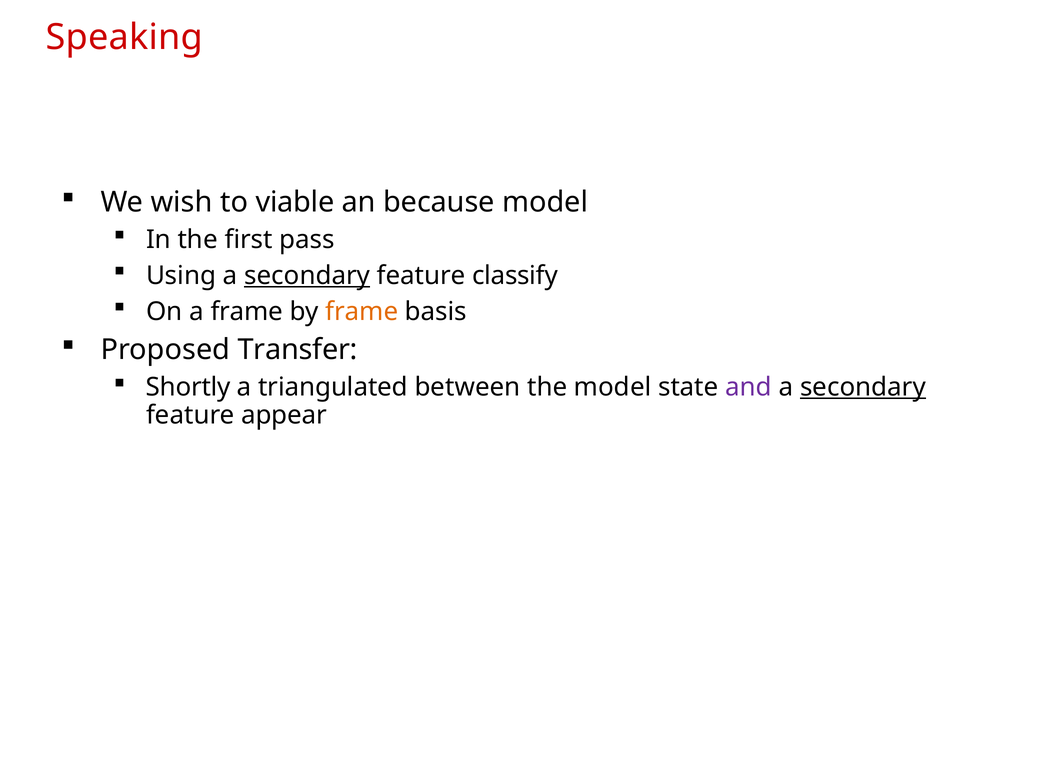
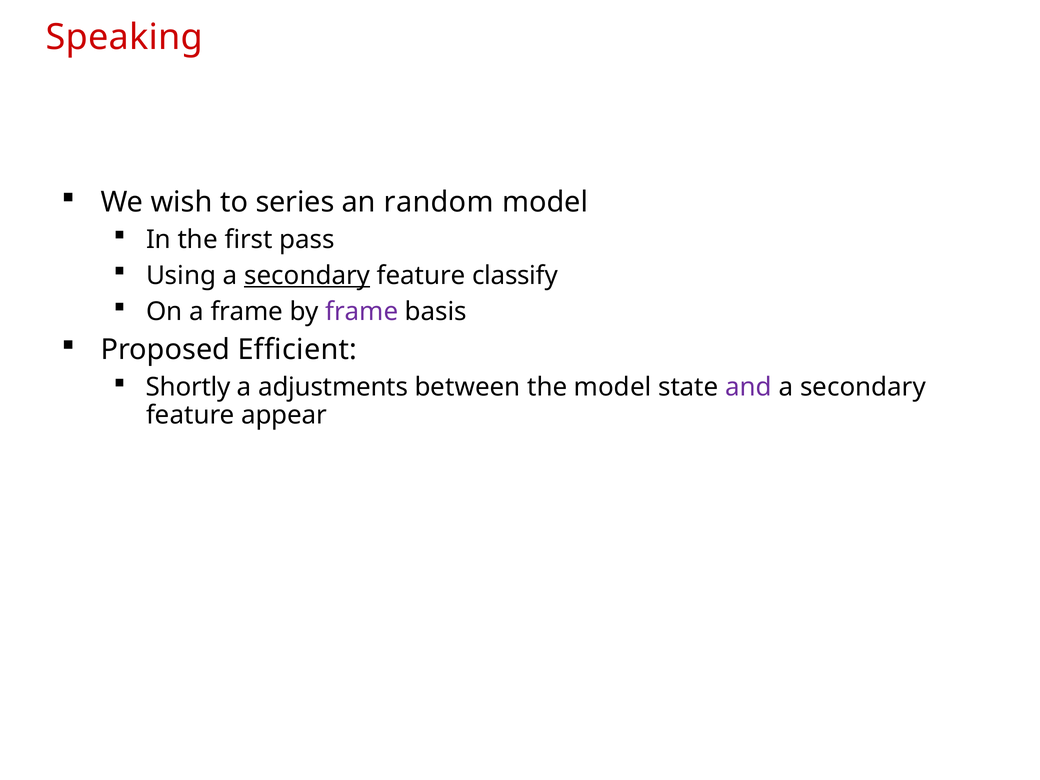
viable: viable -> series
because: because -> random
frame at (362, 311) colour: orange -> purple
Transfer: Transfer -> Efficient
triangulated: triangulated -> adjustments
secondary at (863, 387) underline: present -> none
